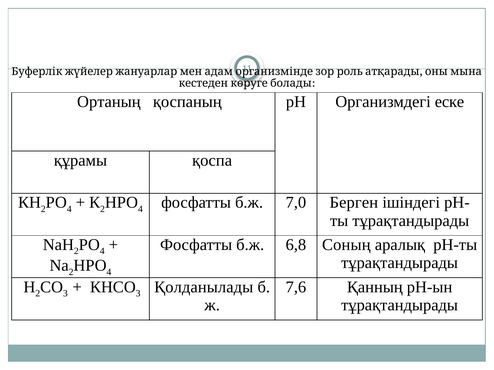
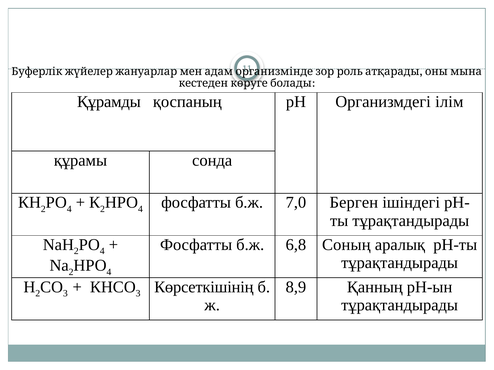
Ортаның: Ортаның -> Құрамды
еске: еске -> ілім
қоспа: қоспа -> сонда
Қолданылады: Қолданылады -> Көрсеткішінің
7,6: 7,6 -> 8,9
